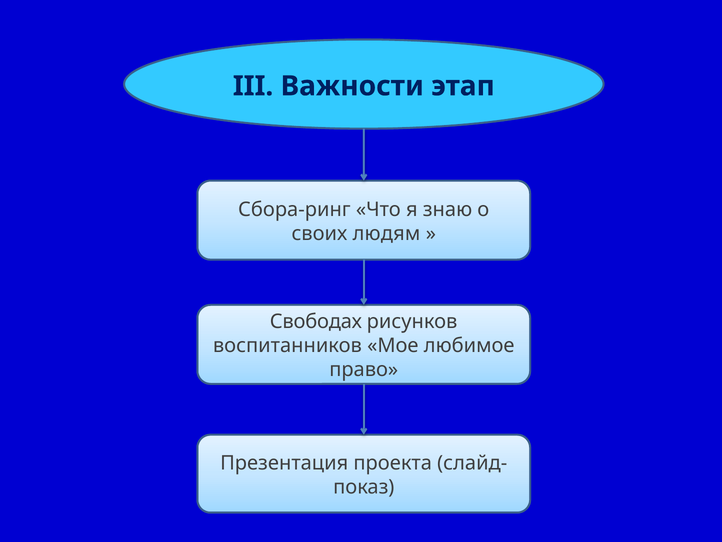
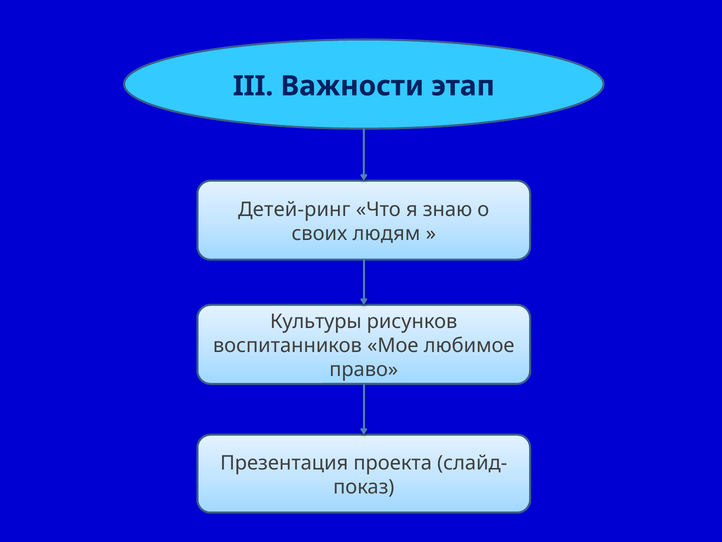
Сбора-ринг: Сбора-ринг -> Детей-ринг
Свободах: Свободах -> Культуры
